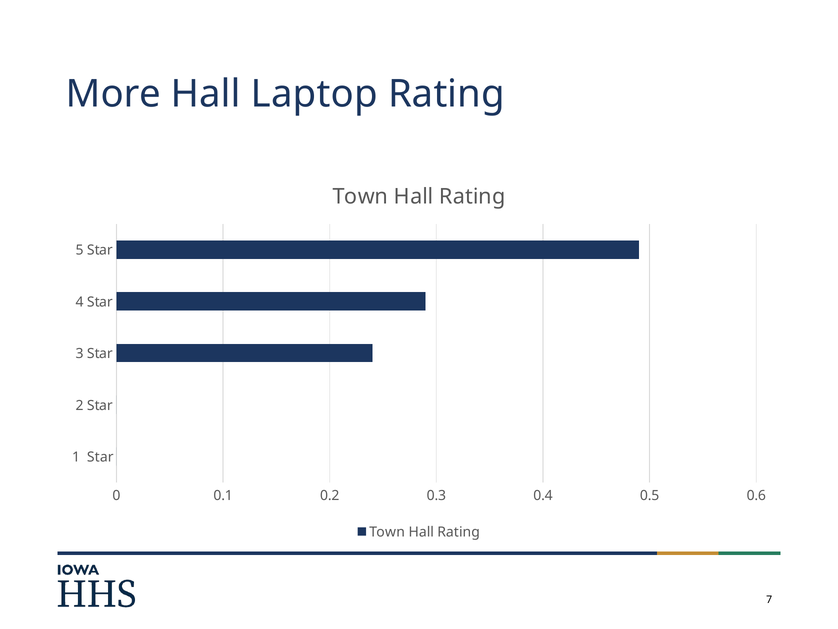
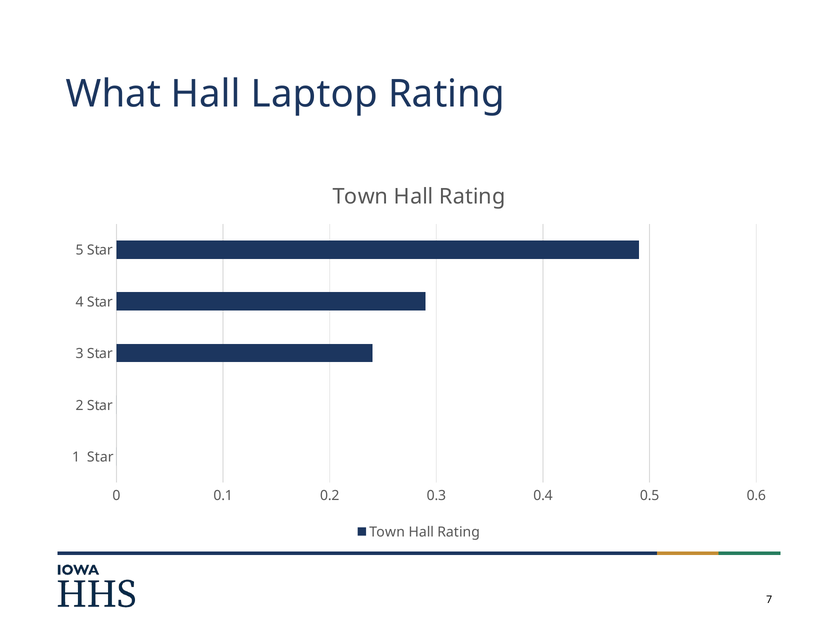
More: More -> What
